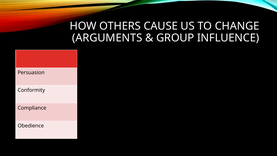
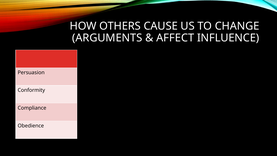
GROUP: GROUP -> AFFECT
